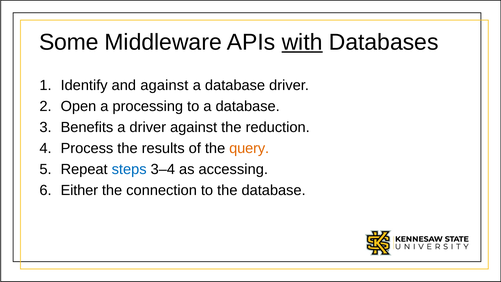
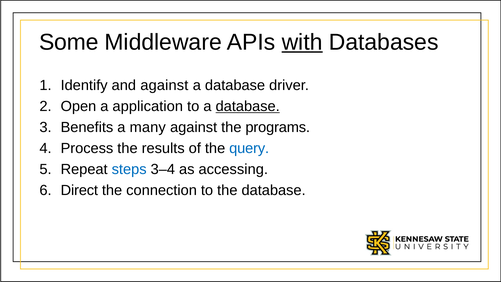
processing: processing -> application
database at (248, 106) underline: none -> present
a driver: driver -> many
reduction: reduction -> programs
query colour: orange -> blue
Either: Either -> Direct
